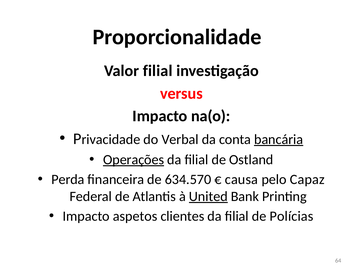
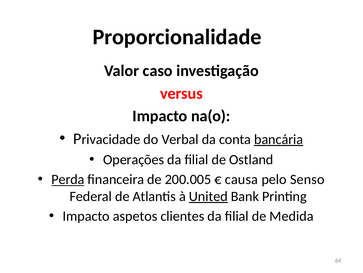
Valor filial: filial -> caso
Operações underline: present -> none
Perda underline: none -> present
634.570: 634.570 -> 200.005
Capaz: Capaz -> Senso
Polícias: Polícias -> Medida
